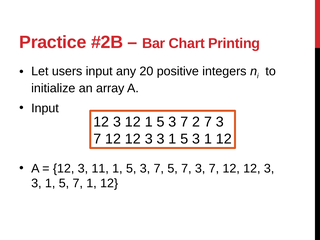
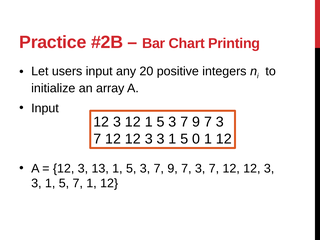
2 at (196, 122): 2 -> 9
3 1 5 3: 3 -> 0
11: 11 -> 13
5 at (173, 168): 5 -> 9
